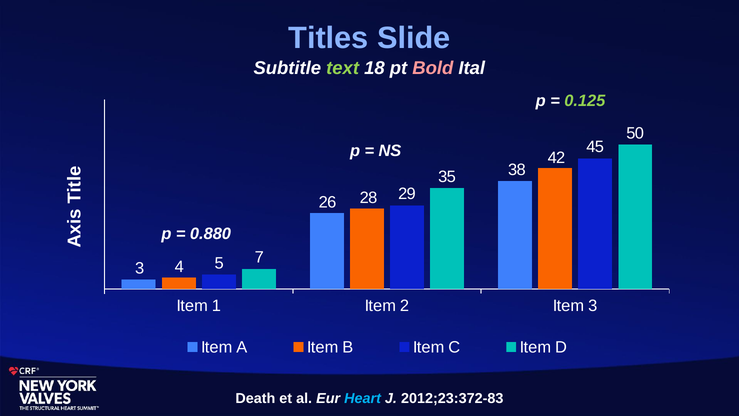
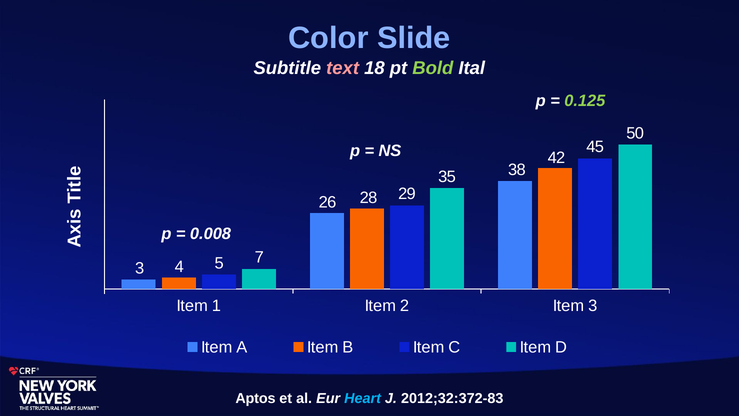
Titles: Titles -> Color
text colour: light green -> pink
Bold colour: pink -> light green
0.880: 0.880 -> 0.008
Death: Death -> Aptos
2012;23:372-83: 2012;23:372-83 -> 2012;32:372-83
